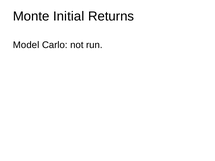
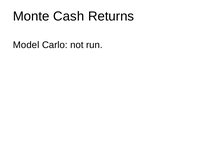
Initial: Initial -> Cash
